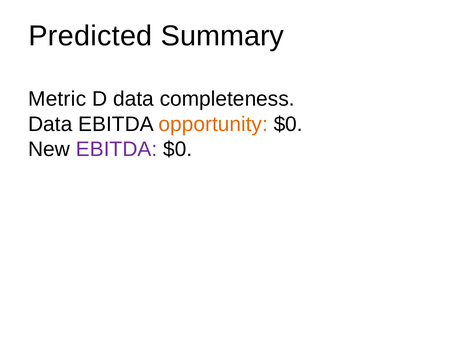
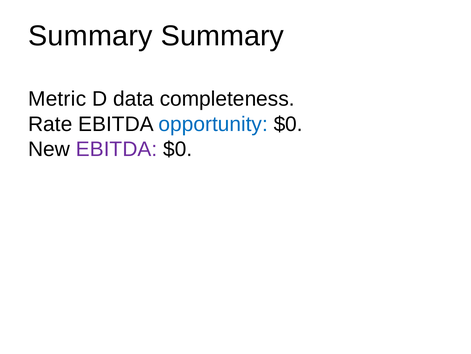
Predicted at (90, 36): Predicted -> Summary
Data at (50, 124): Data -> Rate
opportunity colour: orange -> blue
